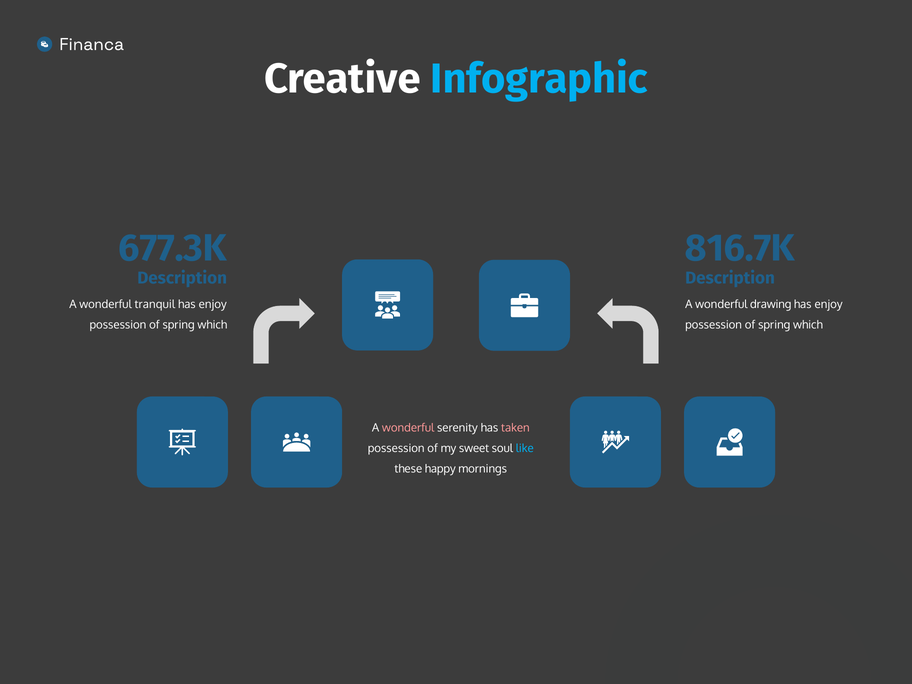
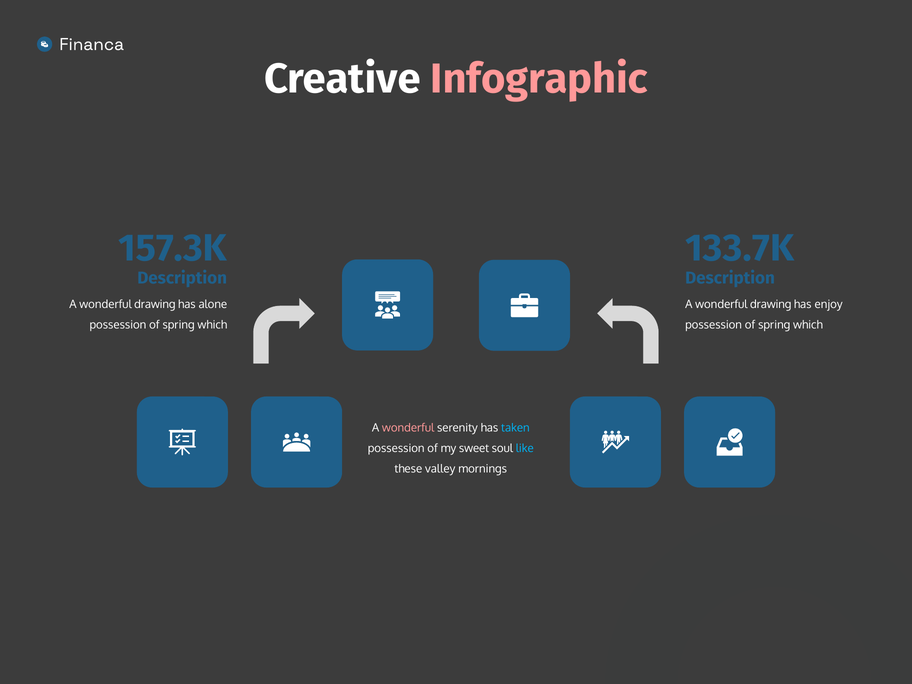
Infographic colour: light blue -> pink
677.3K: 677.3K -> 157.3K
816.7K: 816.7K -> 133.7K
tranquil at (155, 305): tranquil -> drawing
enjoy at (213, 305): enjoy -> alone
taken colour: pink -> light blue
happy: happy -> valley
